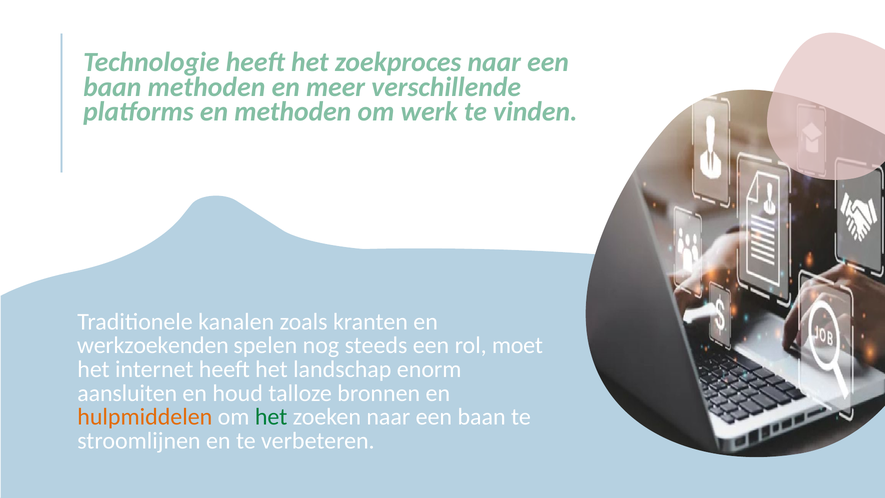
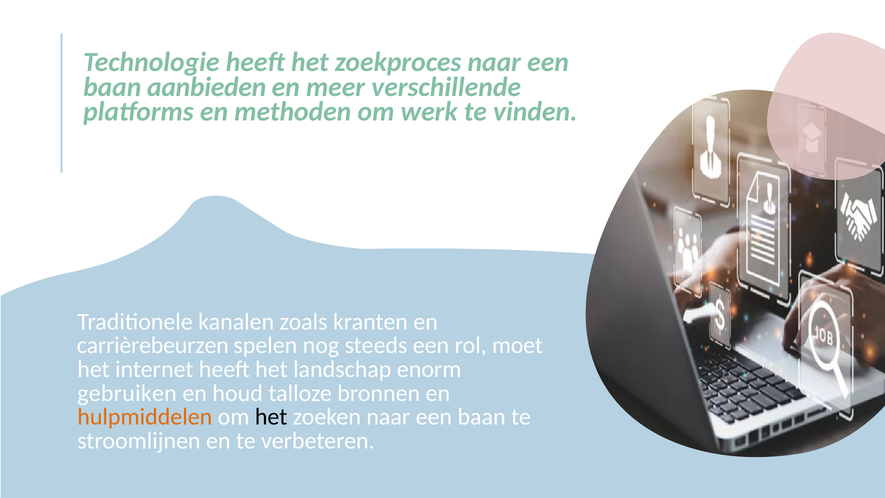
baan methoden: methoden -> aanbieden
werkzoekenden: werkzoekenden -> carrièrebeurzen
aansluiten: aansluiten -> gebruiken
het at (271, 417) colour: green -> black
